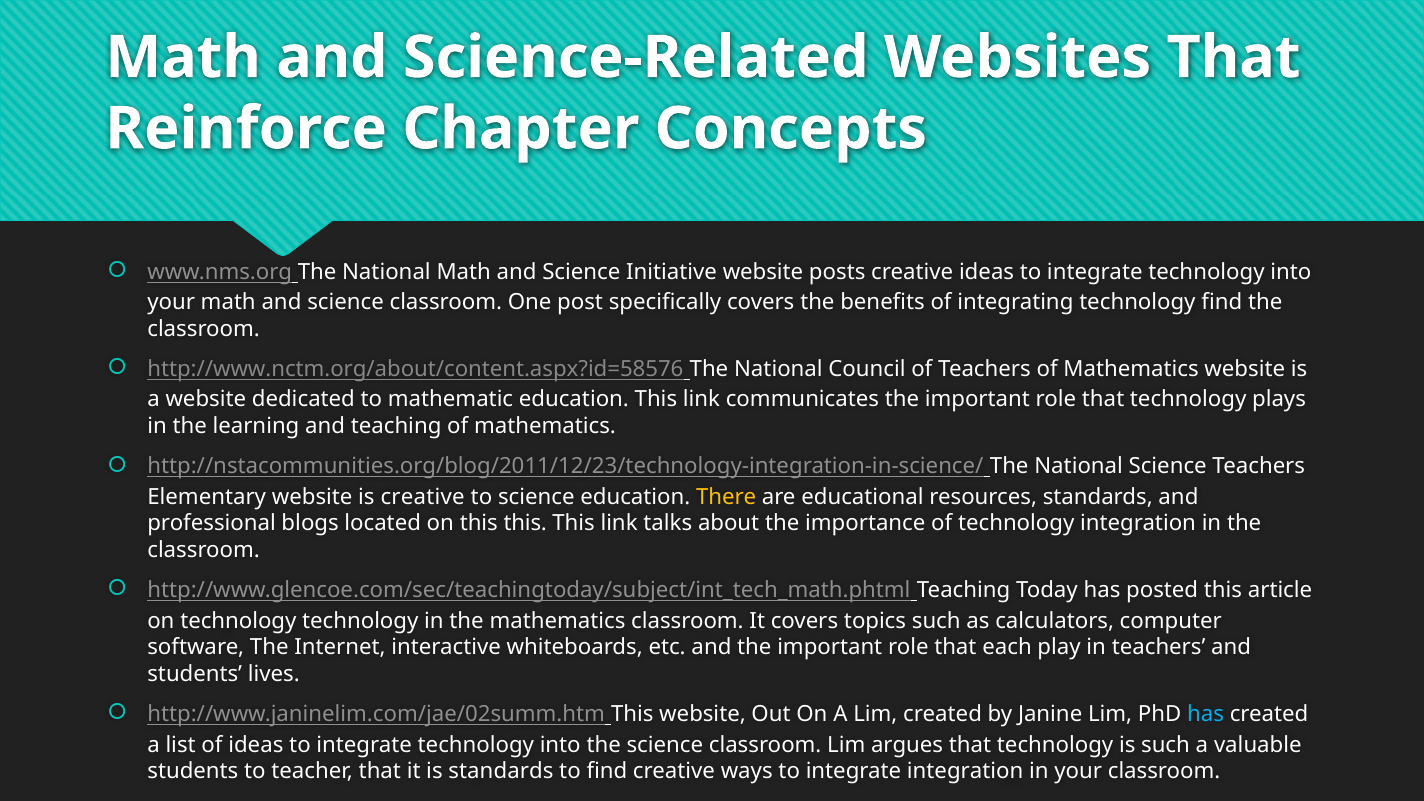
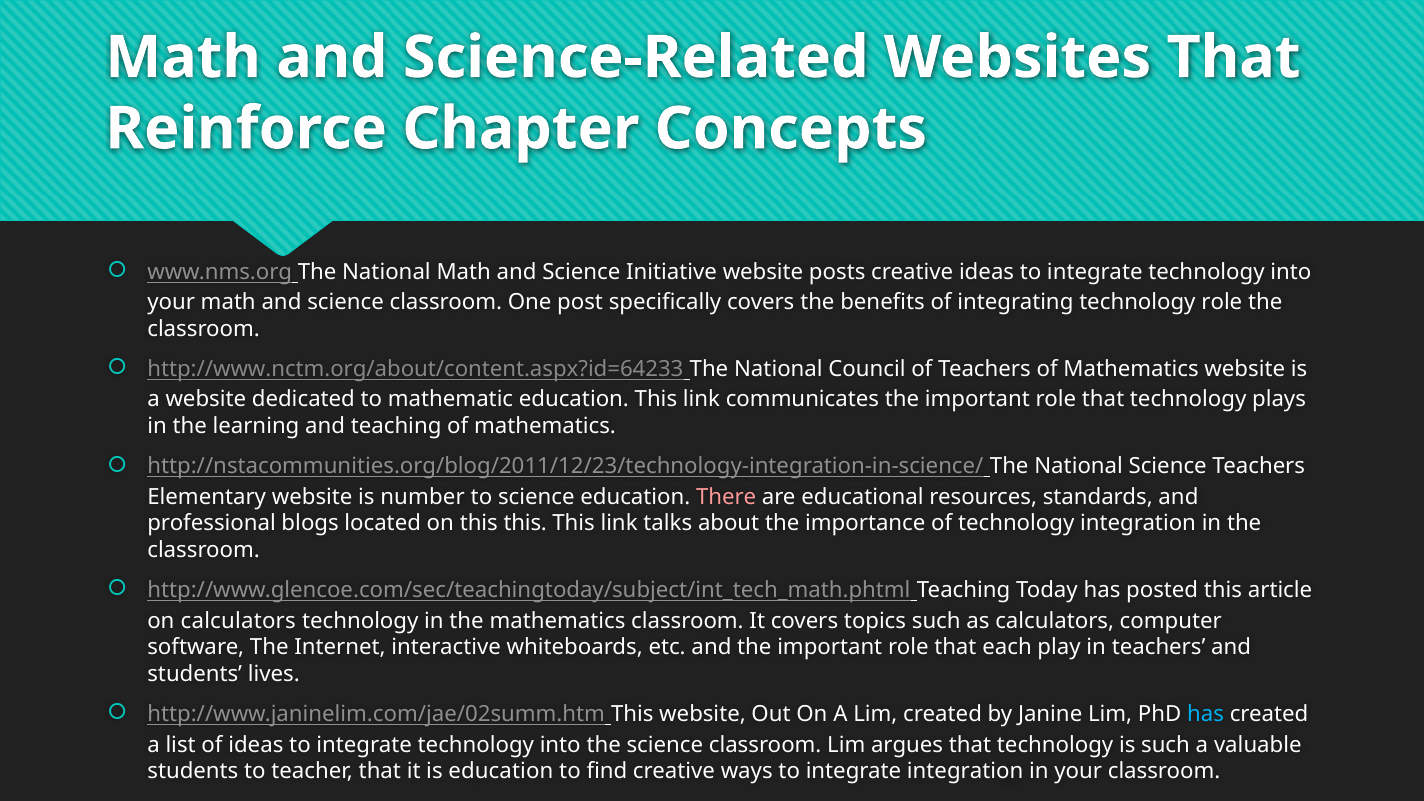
technology find: find -> role
http://www.nctm.org/about/content.aspx?id=58576: http://www.nctm.org/about/content.aspx?id=58576 -> http://www.nctm.org/about/content.aspx?id=64233
is creative: creative -> number
There colour: yellow -> pink
on technology: technology -> calculators
is standards: standards -> education
